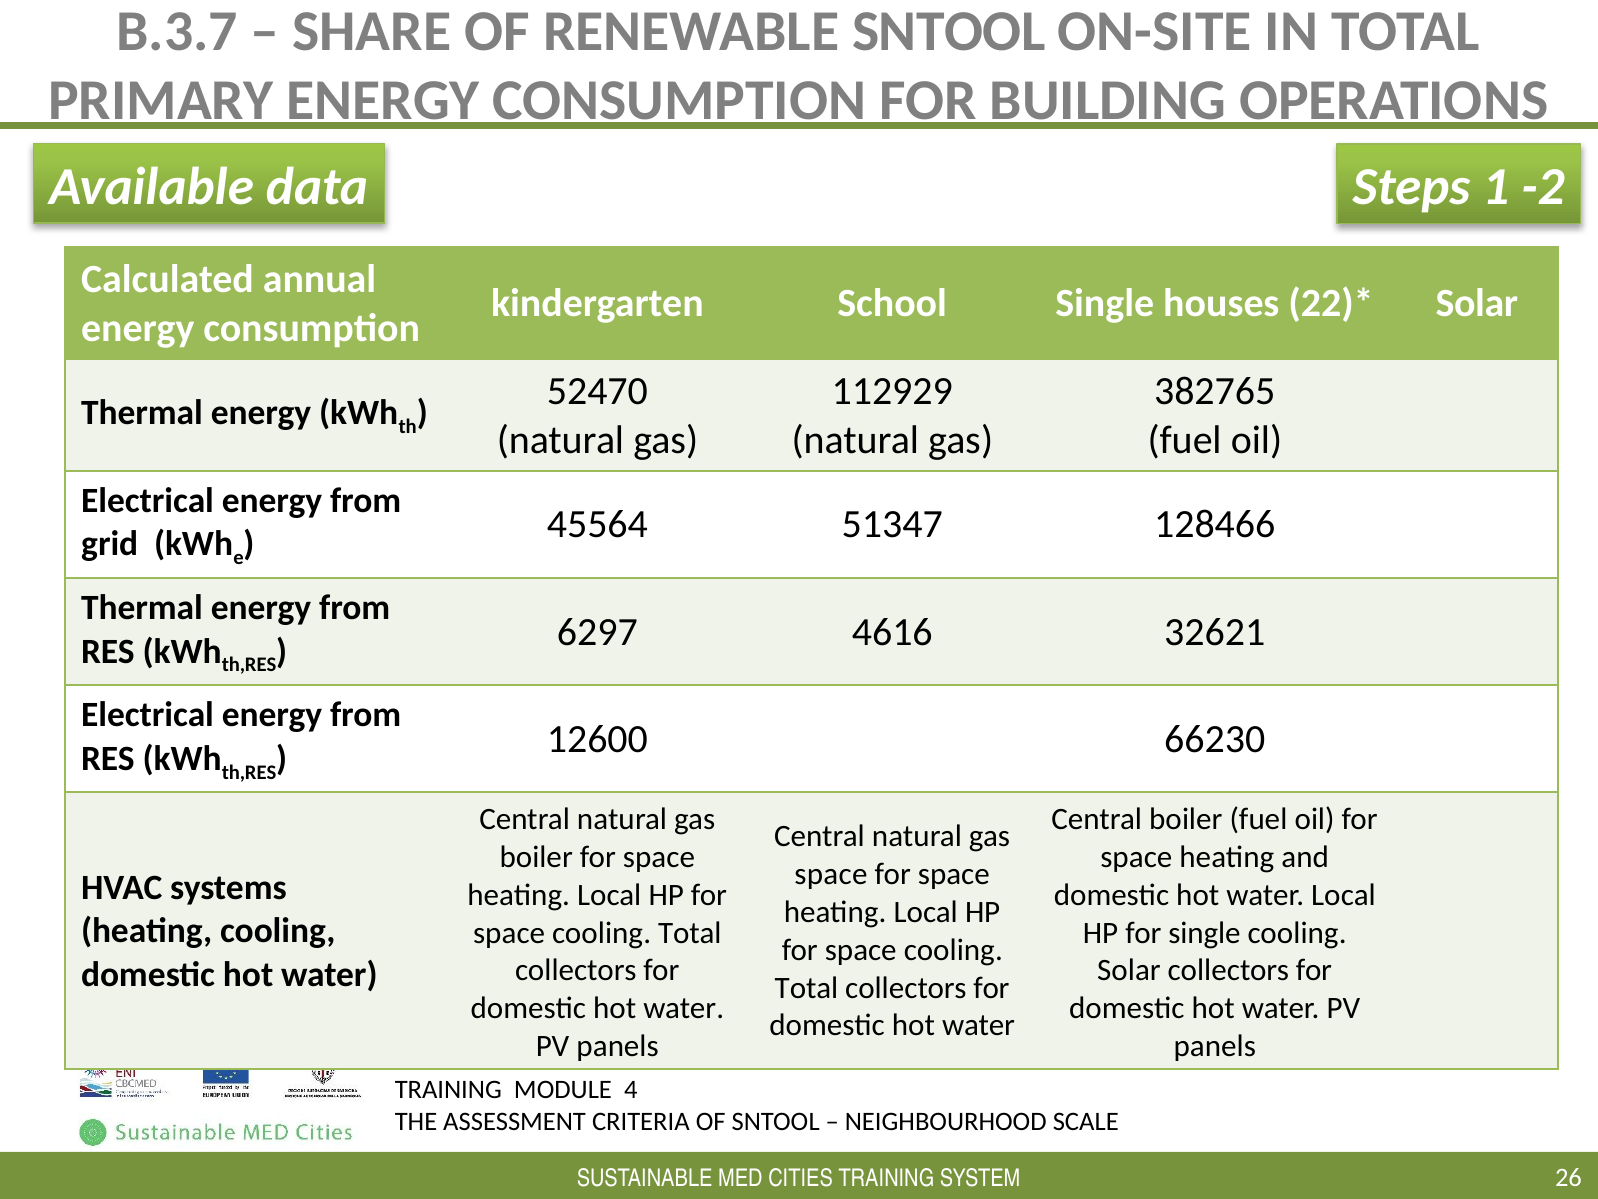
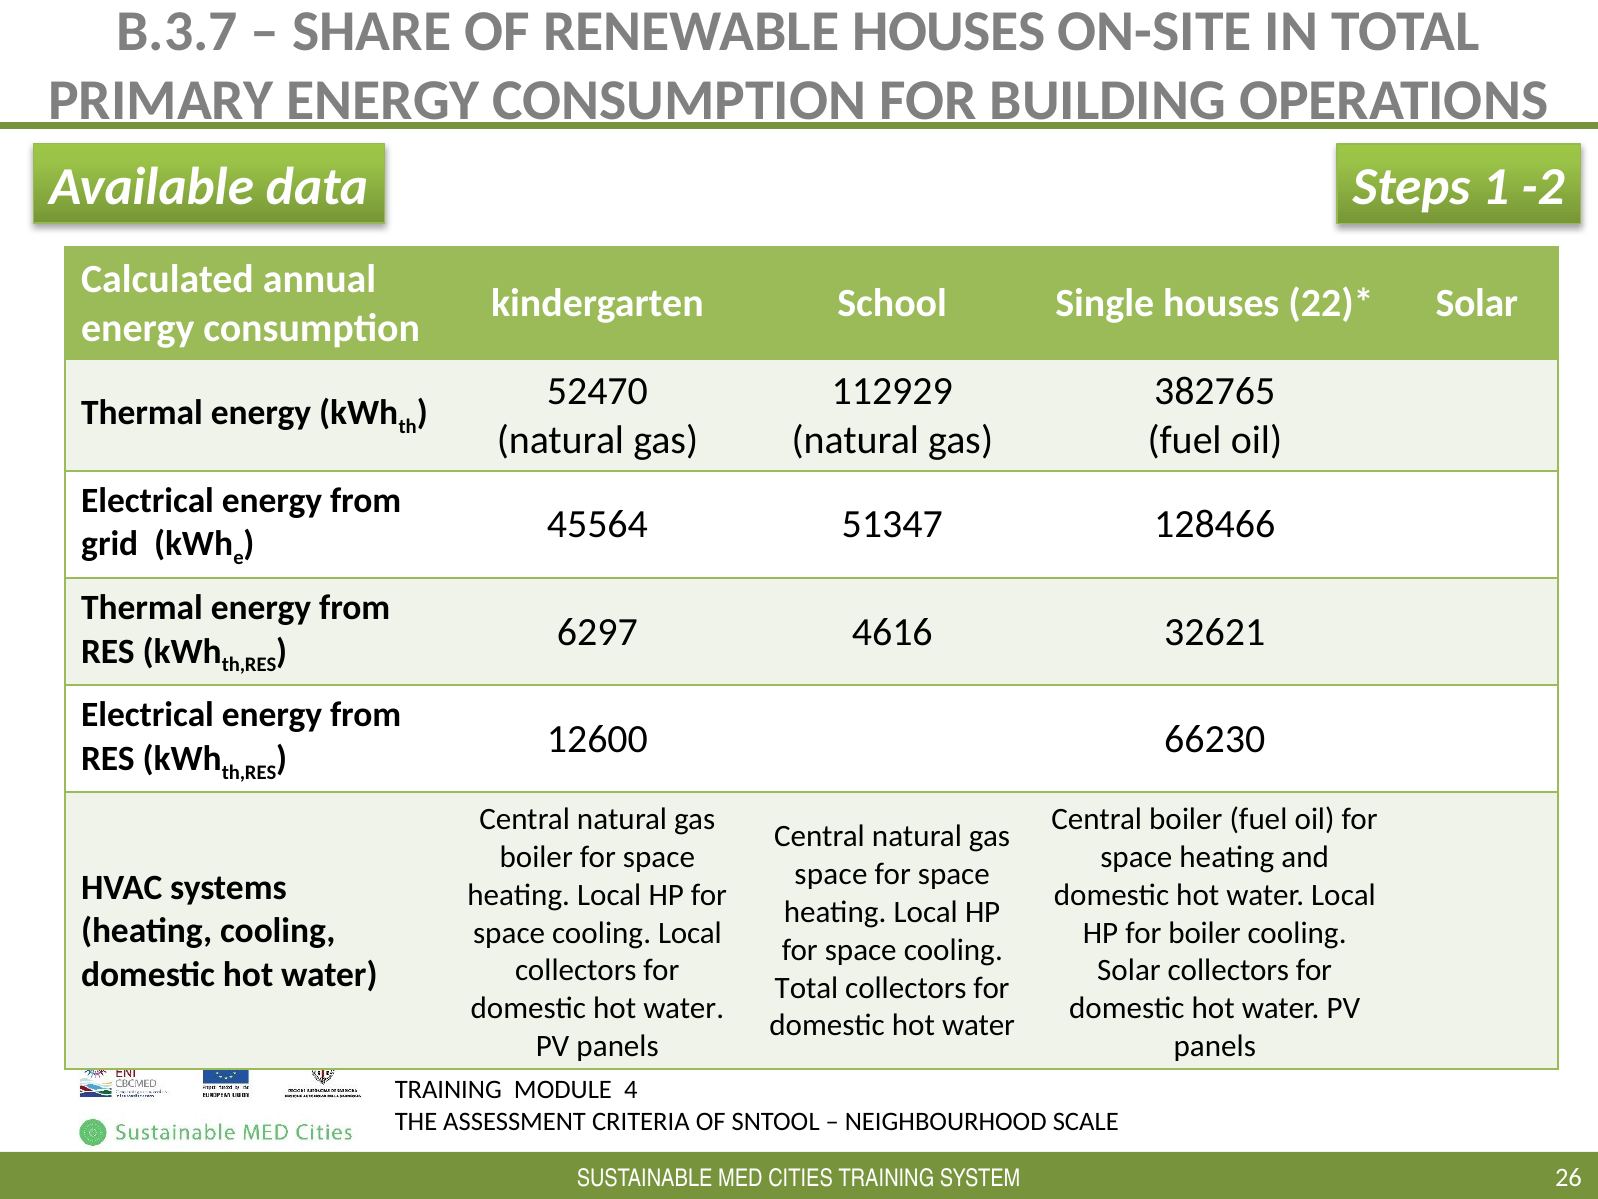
RENEWABLE SNTOOL: SNTOOL -> HOUSES
Total at (690, 932): Total -> Local
HP for single: single -> boiler
